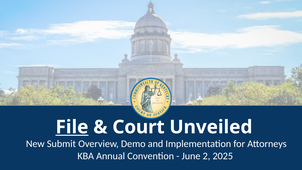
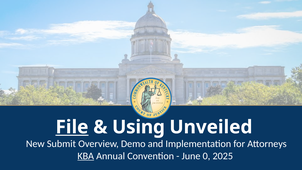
Court: Court -> Using
KBA underline: none -> present
2: 2 -> 0
